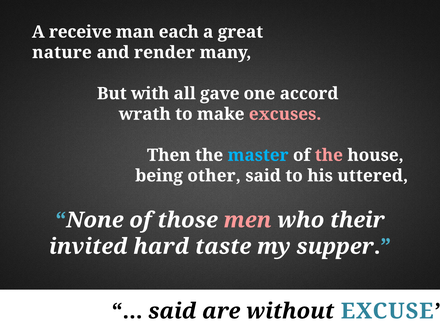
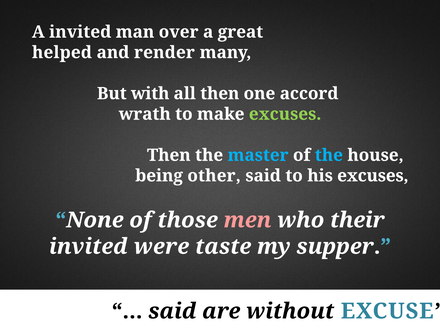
A receive: receive -> invited
each: each -> over
nature: nature -> helped
all gave: gave -> then
excuses at (285, 114) colour: pink -> light green
the at (329, 155) colour: pink -> light blue
his uttered: uttered -> excuses
hard: hard -> were
